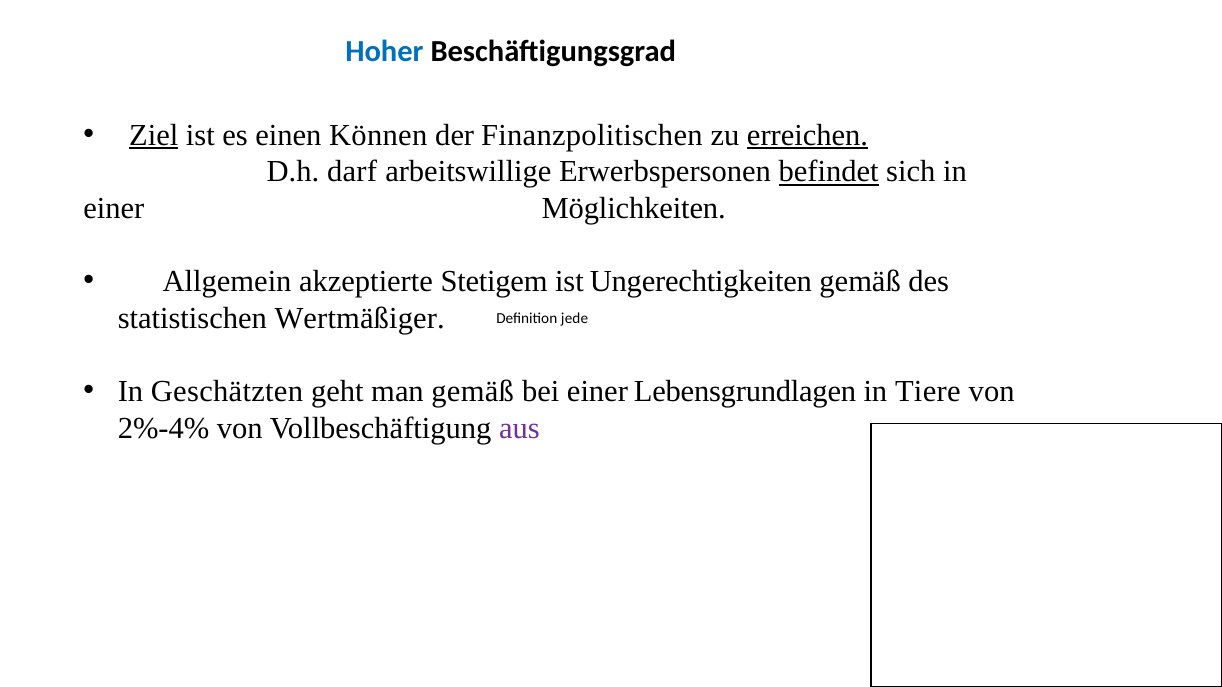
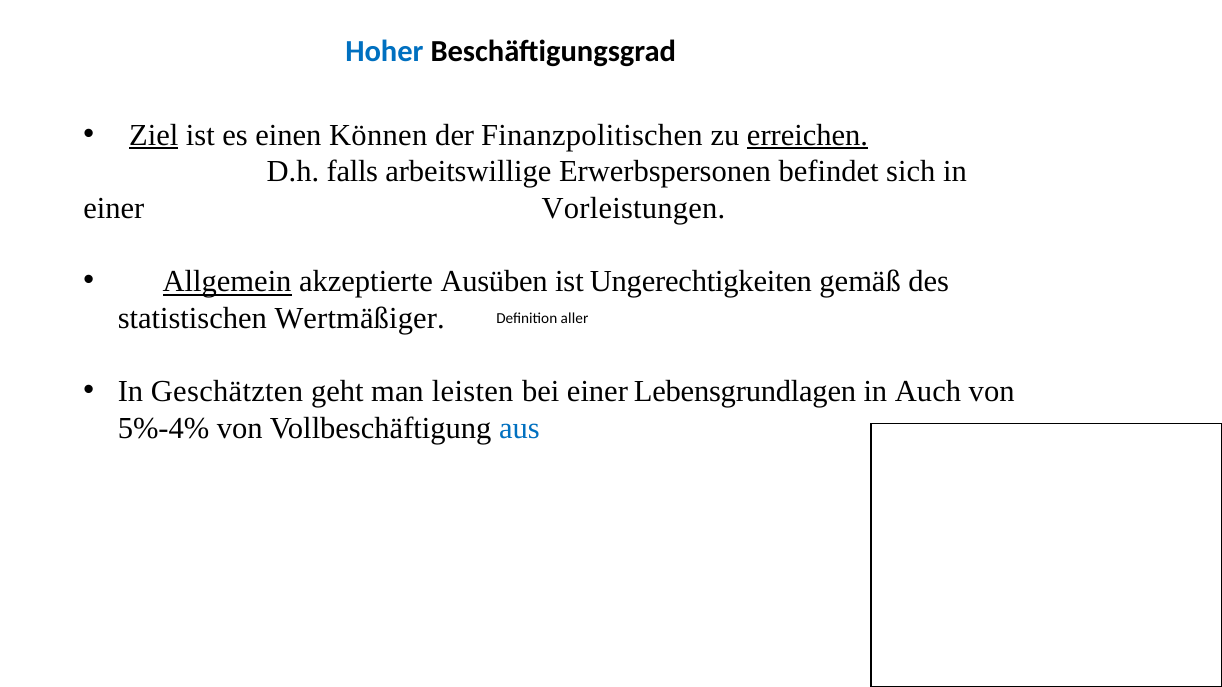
darf: darf -> falls
befindet underline: present -> none
Möglichkeiten: Möglichkeiten -> Vorleistungen
Allgemein underline: none -> present
Stetigem: Stetigem -> Ausüben
jede: jede -> aller
man gemäß: gemäß -> leisten
Tiere: Tiere -> Auch
2%-4%: 2%-4% -> 5%-4%
aus colour: purple -> blue
